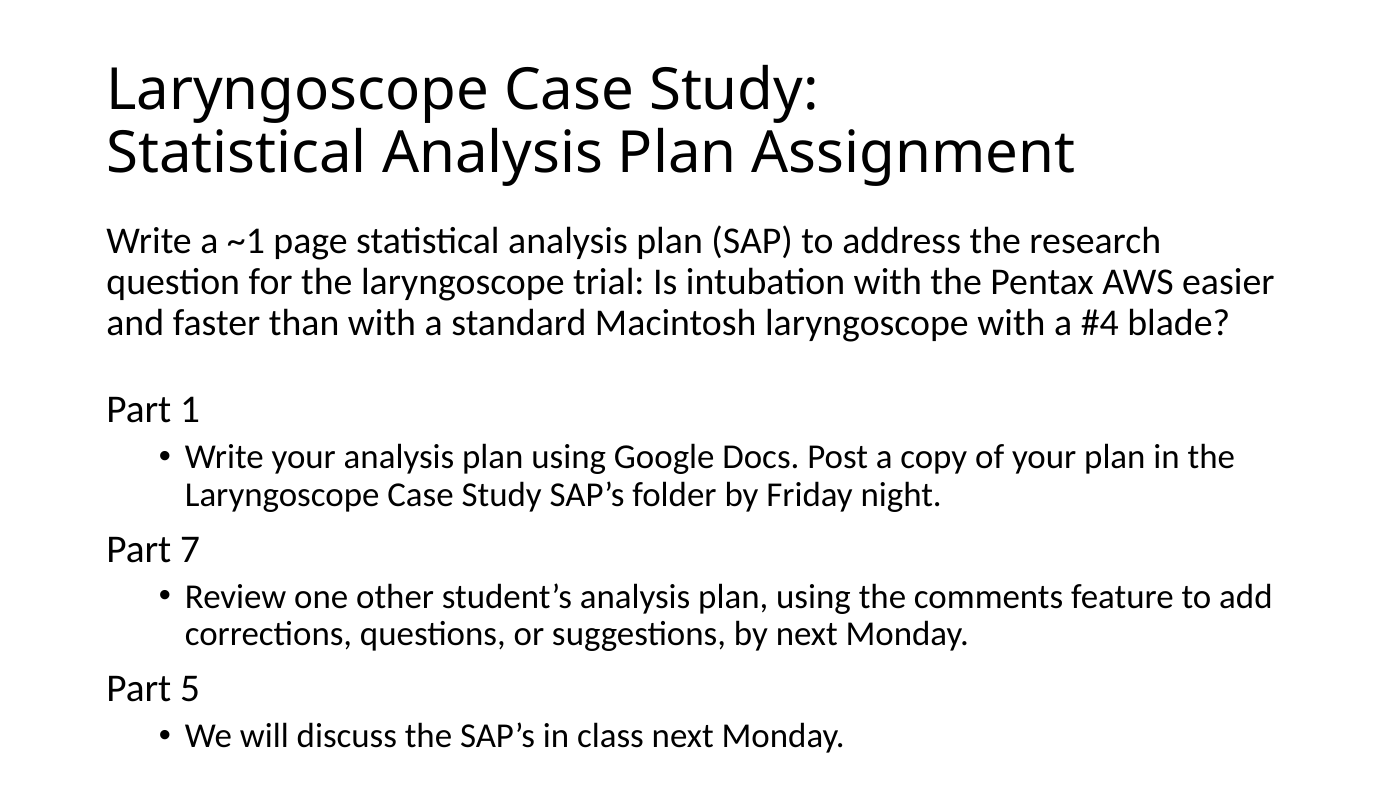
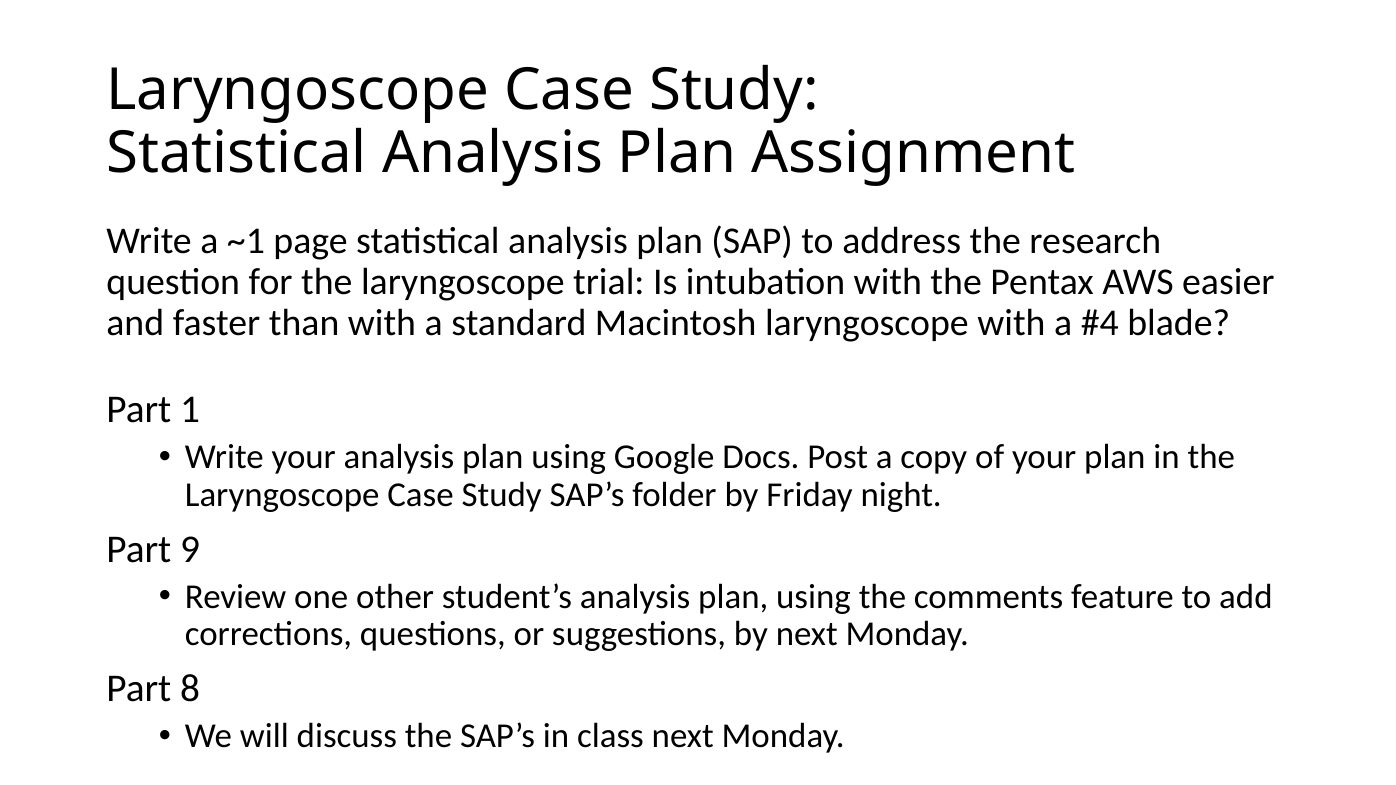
7: 7 -> 9
5: 5 -> 8
